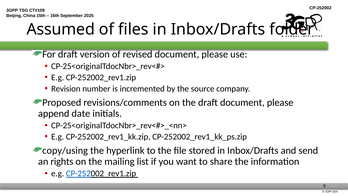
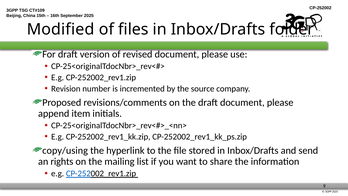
Assumed: Assumed -> Modified
date: date -> item
